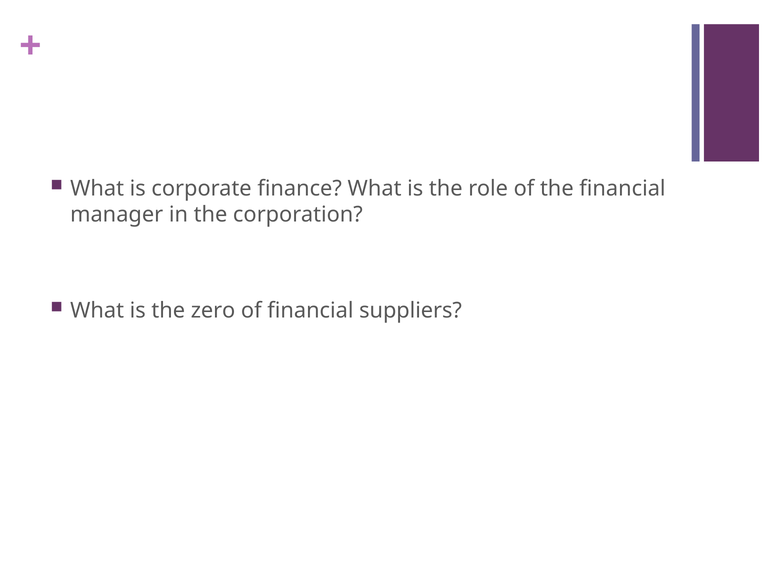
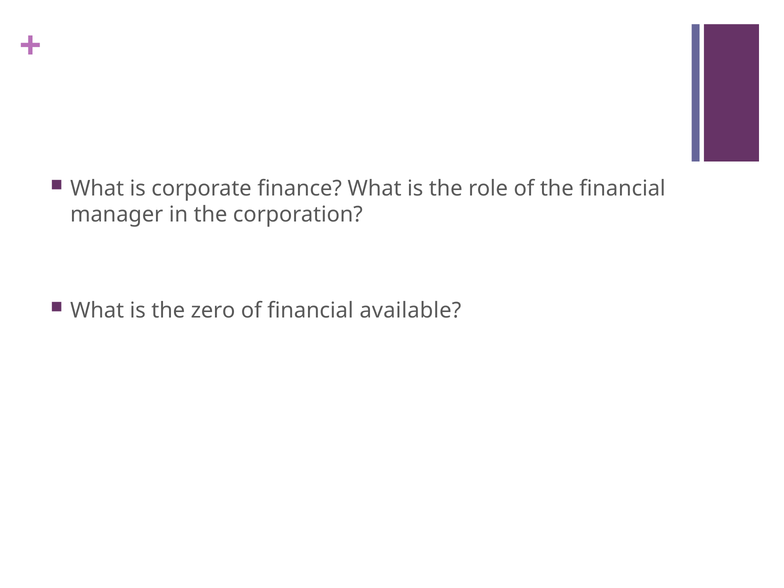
suppliers: suppliers -> available
